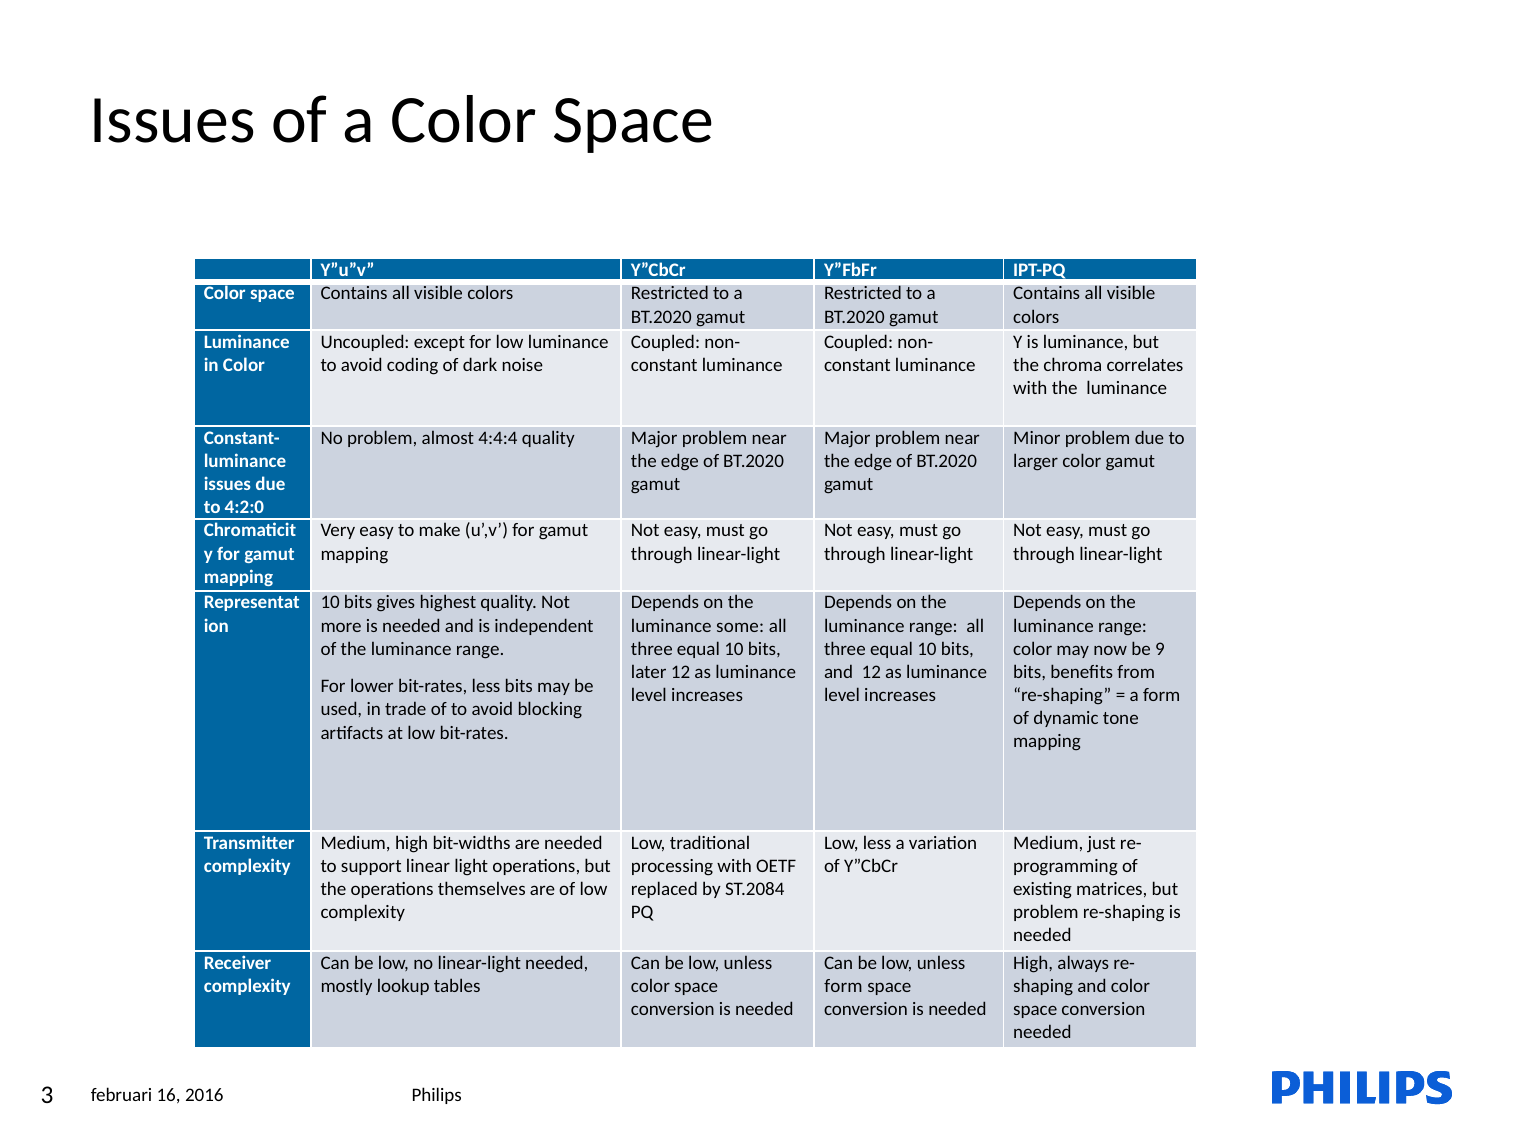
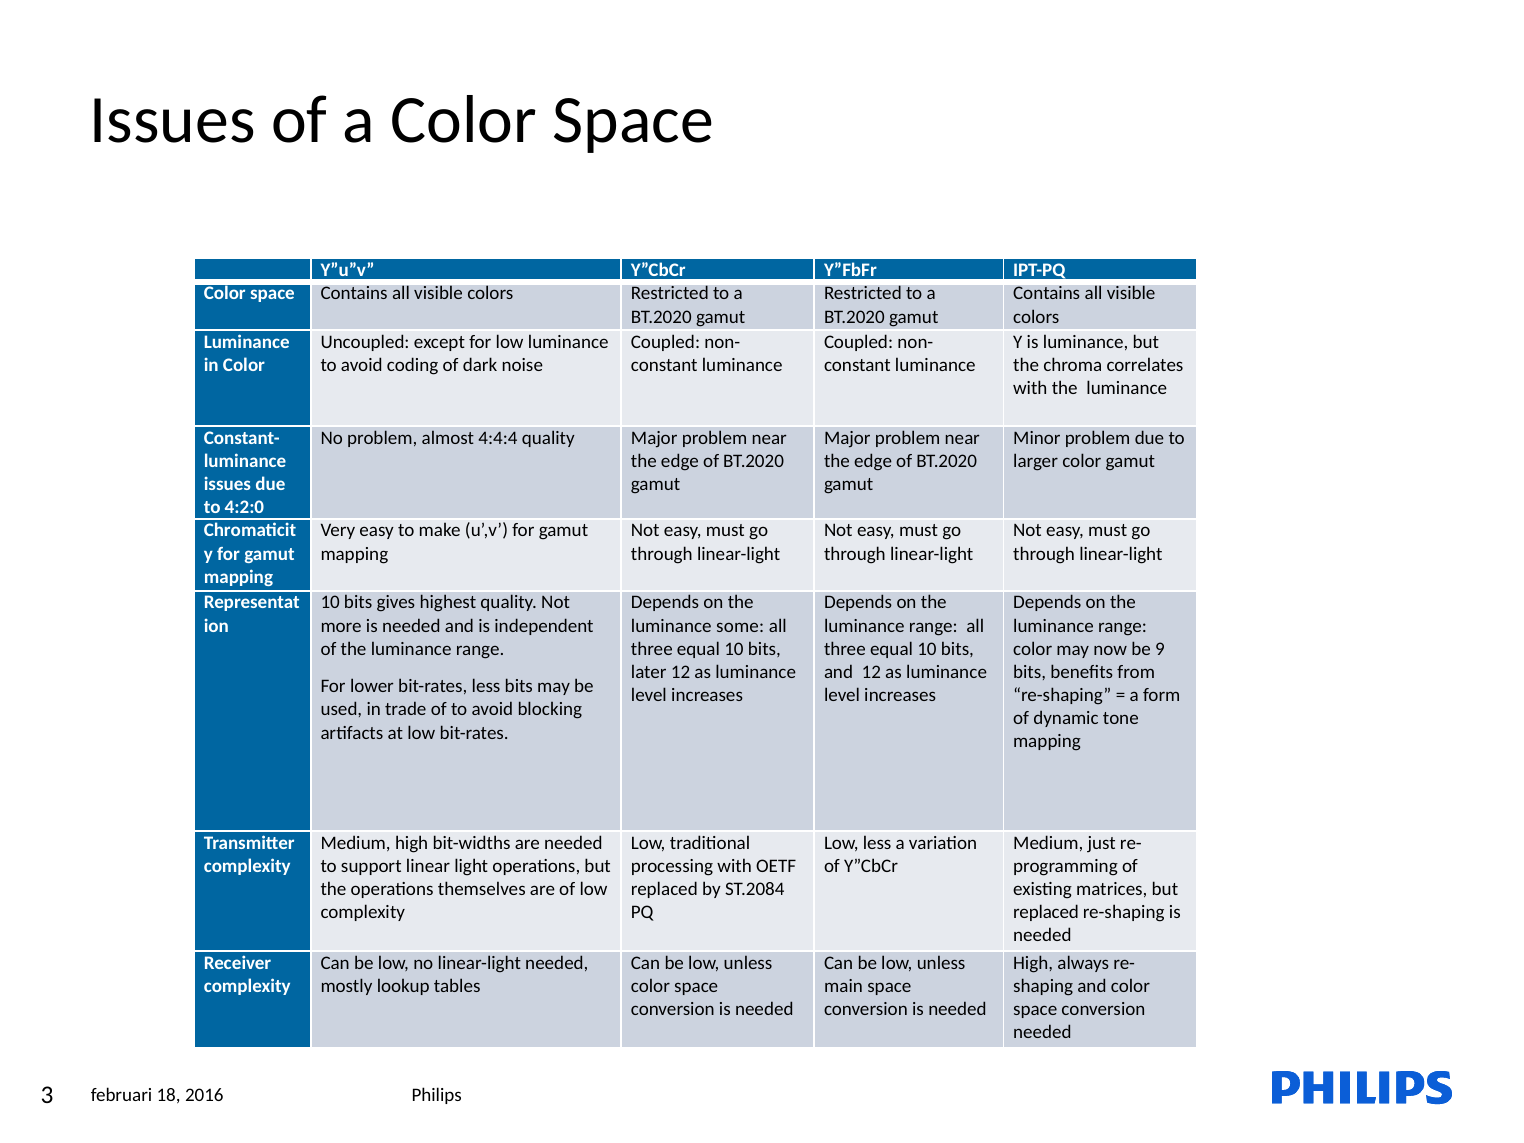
problem at (1046, 912): problem -> replaced
form at (843, 986): form -> main
16: 16 -> 18
